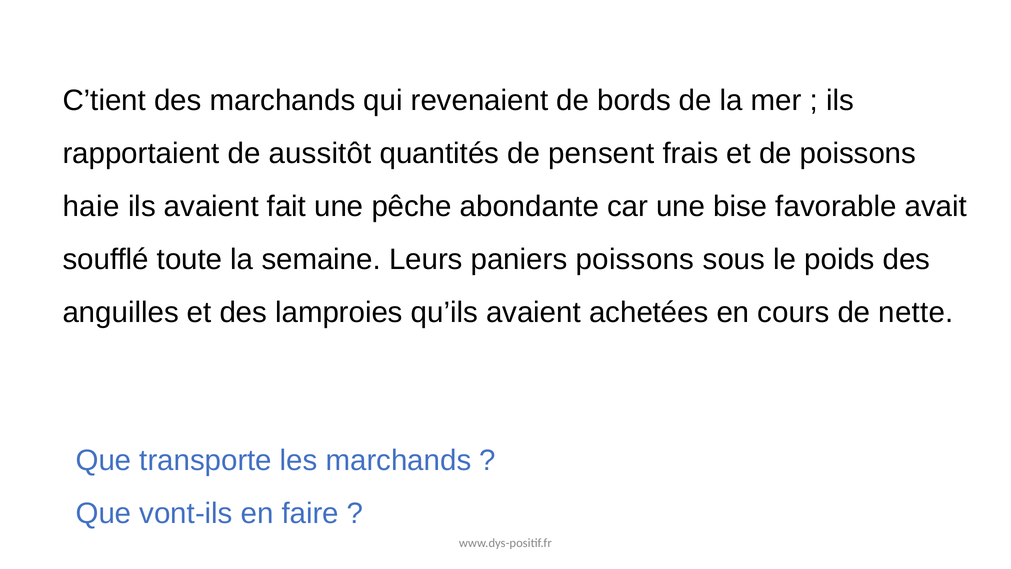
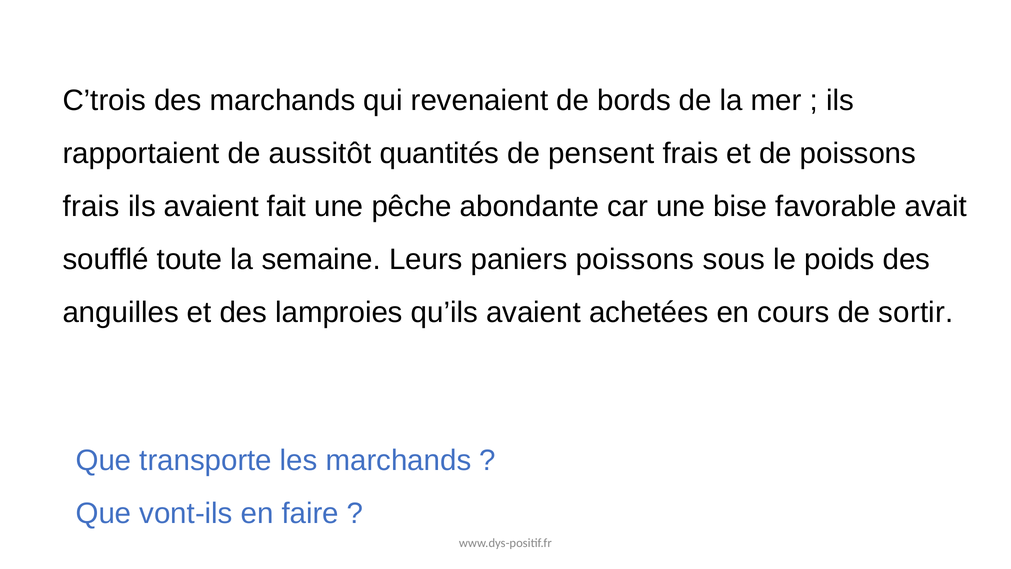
C’tient: C’tient -> C’trois
haie at (91, 206): haie -> frais
nette: nette -> sortir
